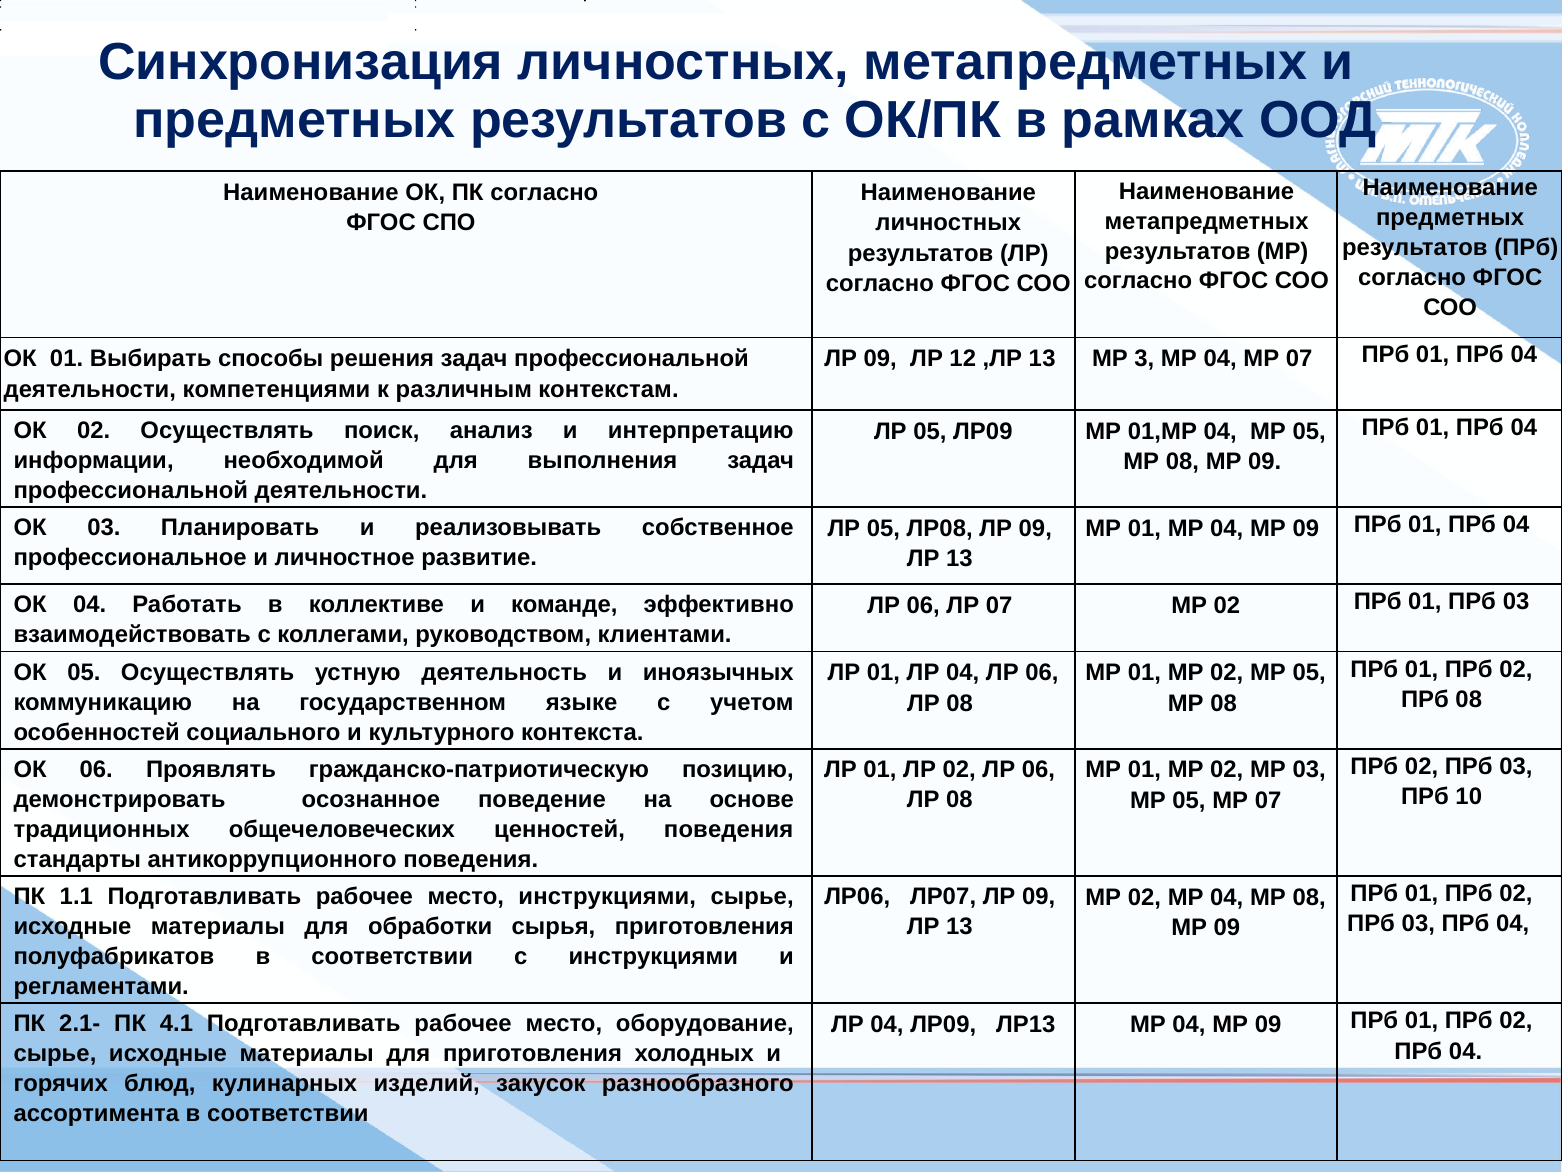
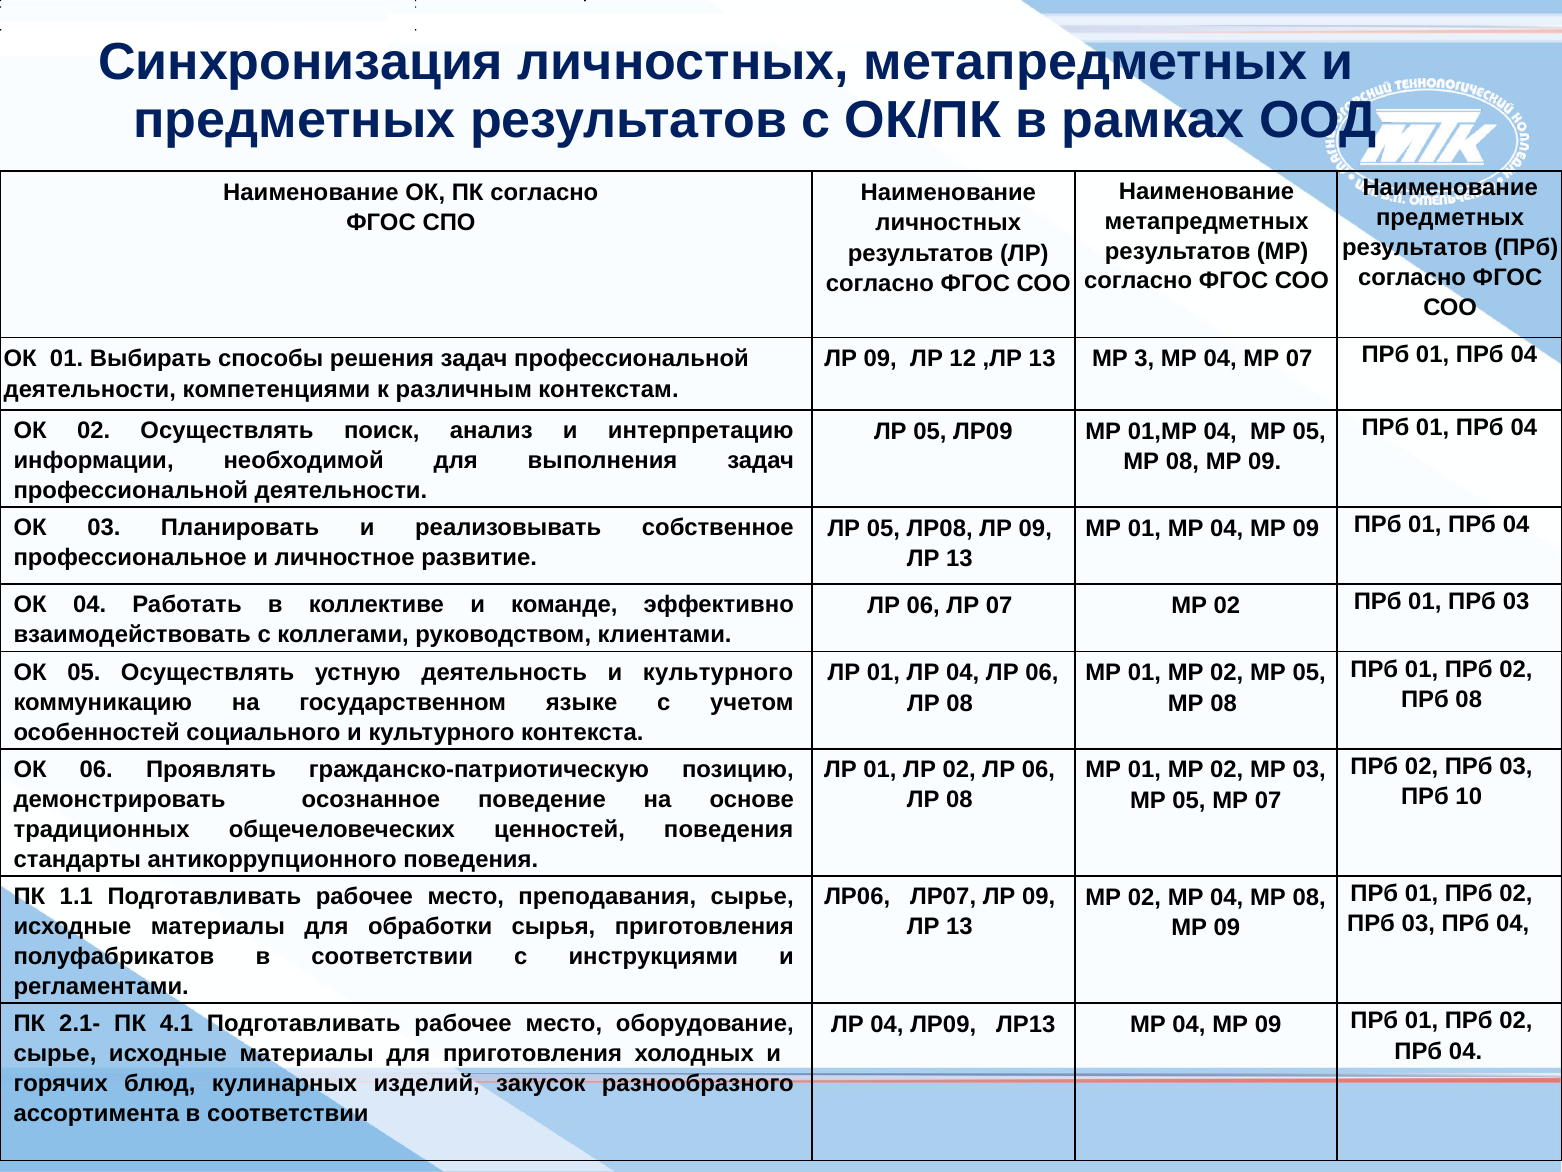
деятельность и иноязычных: иноязычных -> культурного
место инструкциями: инструкциями -> преподавания
